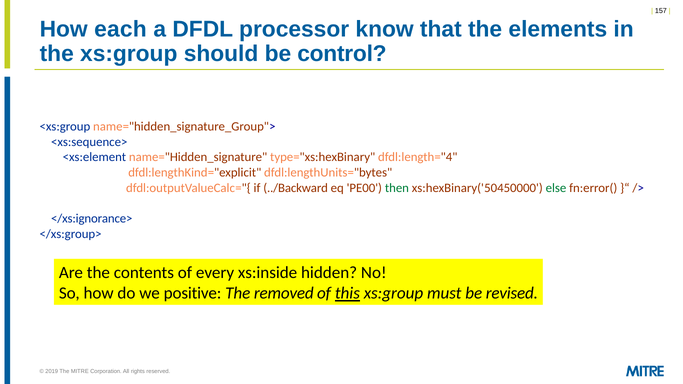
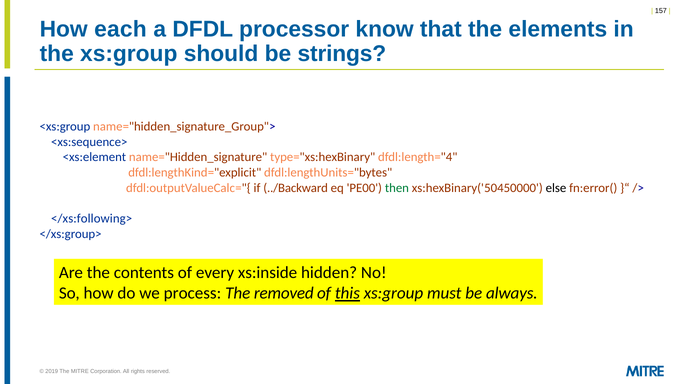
control: control -> strings
else colour: green -> black
</xs:ignorance>: </xs:ignorance> -> </xs:following>
positive: positive -> process
revised: revised -> always
